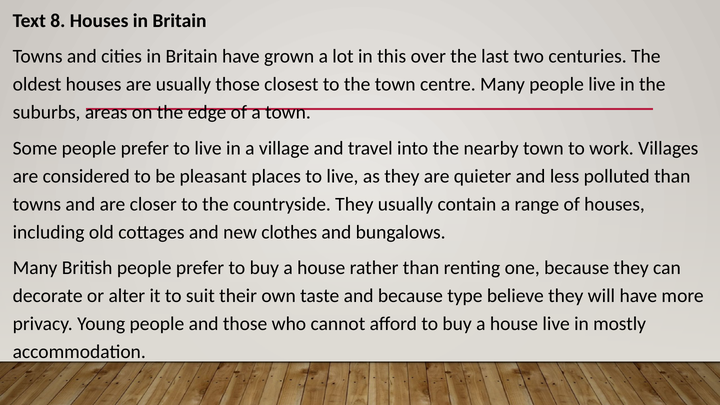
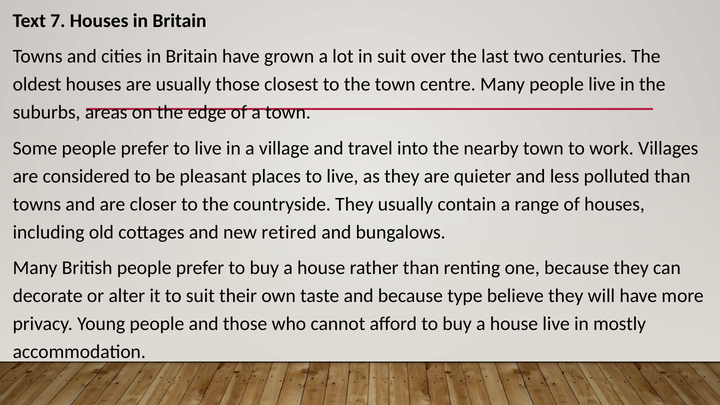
8: 8 -> 7
in this: this -> suit
clothes: clothes -> retired
